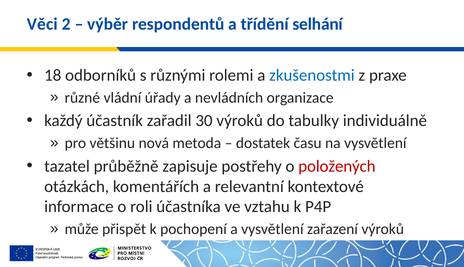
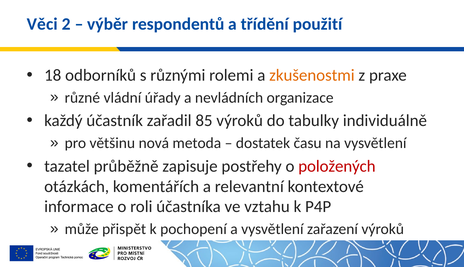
selhání: selhání -> použití
zkušenostmi colour: blue -> orange
30: 30 -> 85
